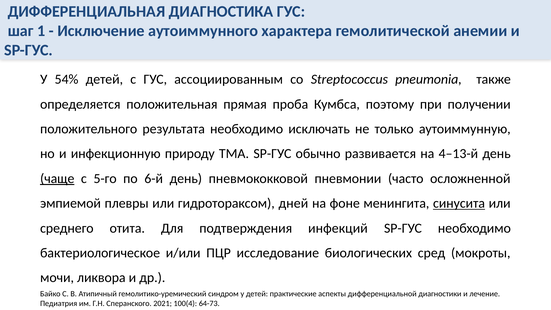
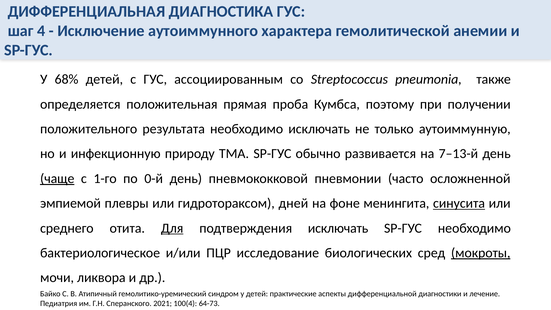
1: 1 -> 4
54%: 54% -> 68%
4–13-й: 4–13-й -> 7–13-й
5-го: 5-го -> 1-го
6-й: 6-й -> 0-й
Для underline: none -> present
подтверждения инфекций: инфекций -> исключать
мокроты underline: none -> present
